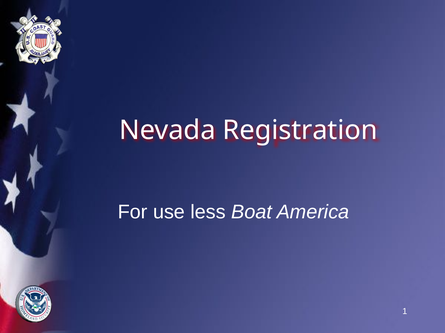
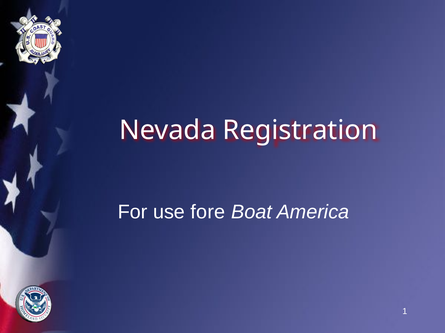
less: less -> fore
